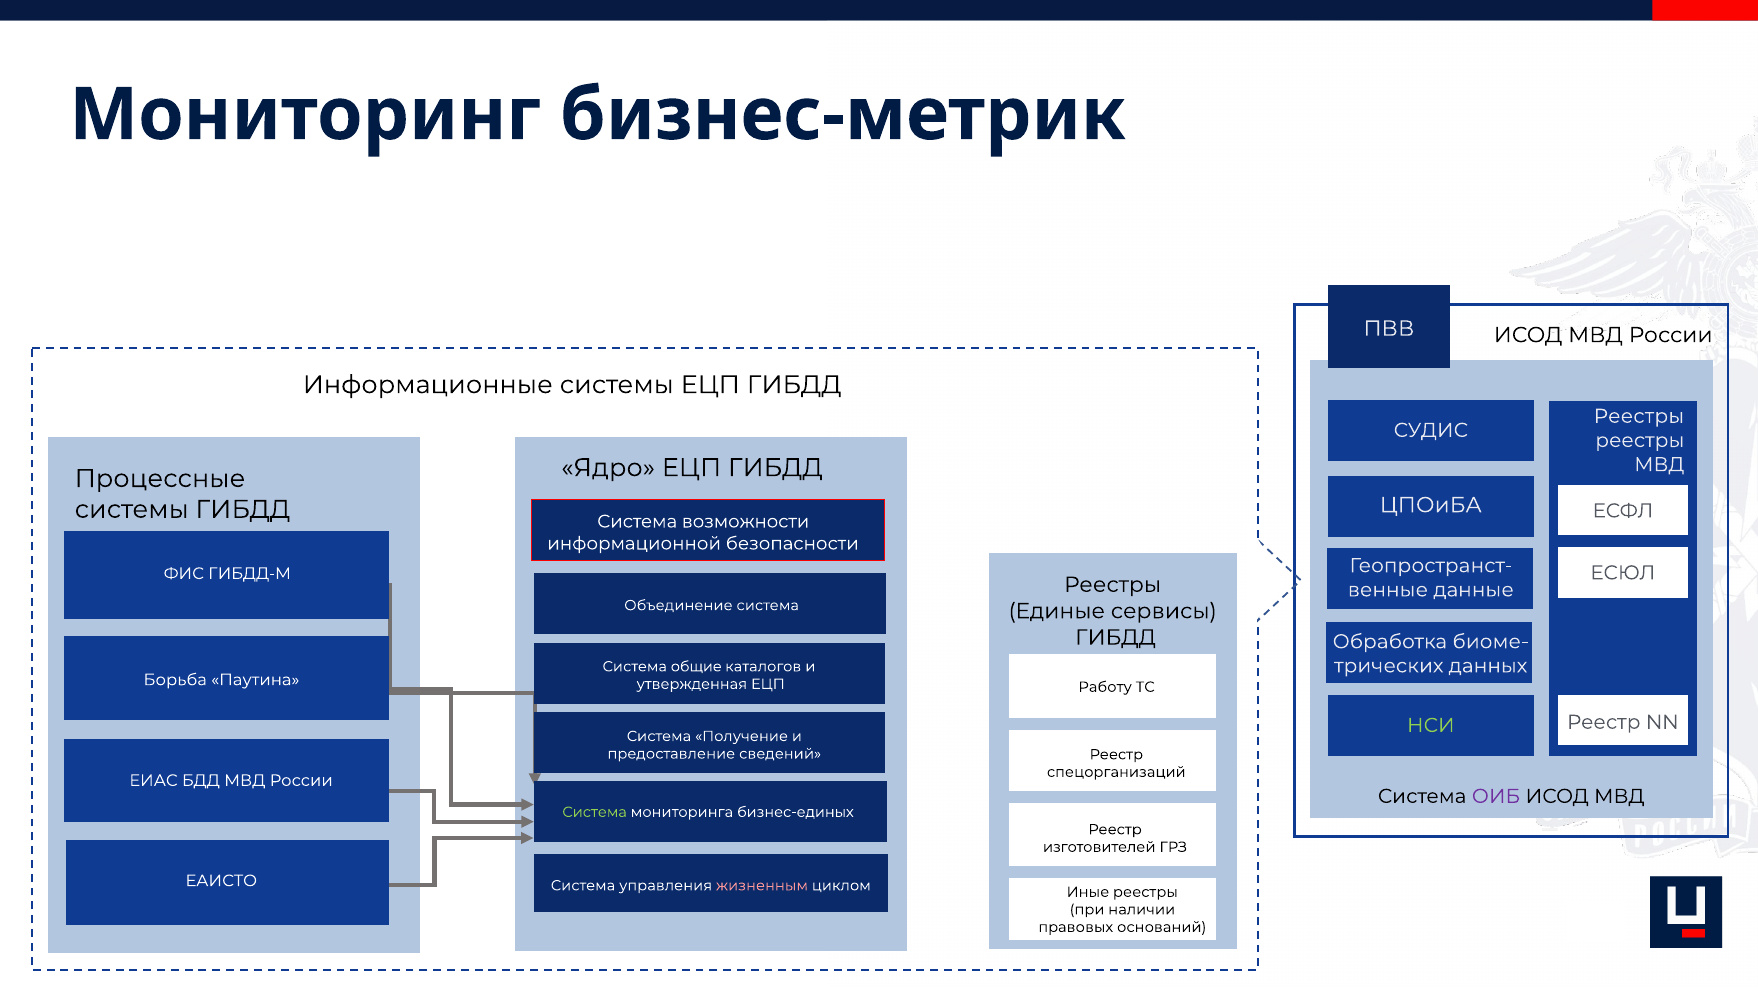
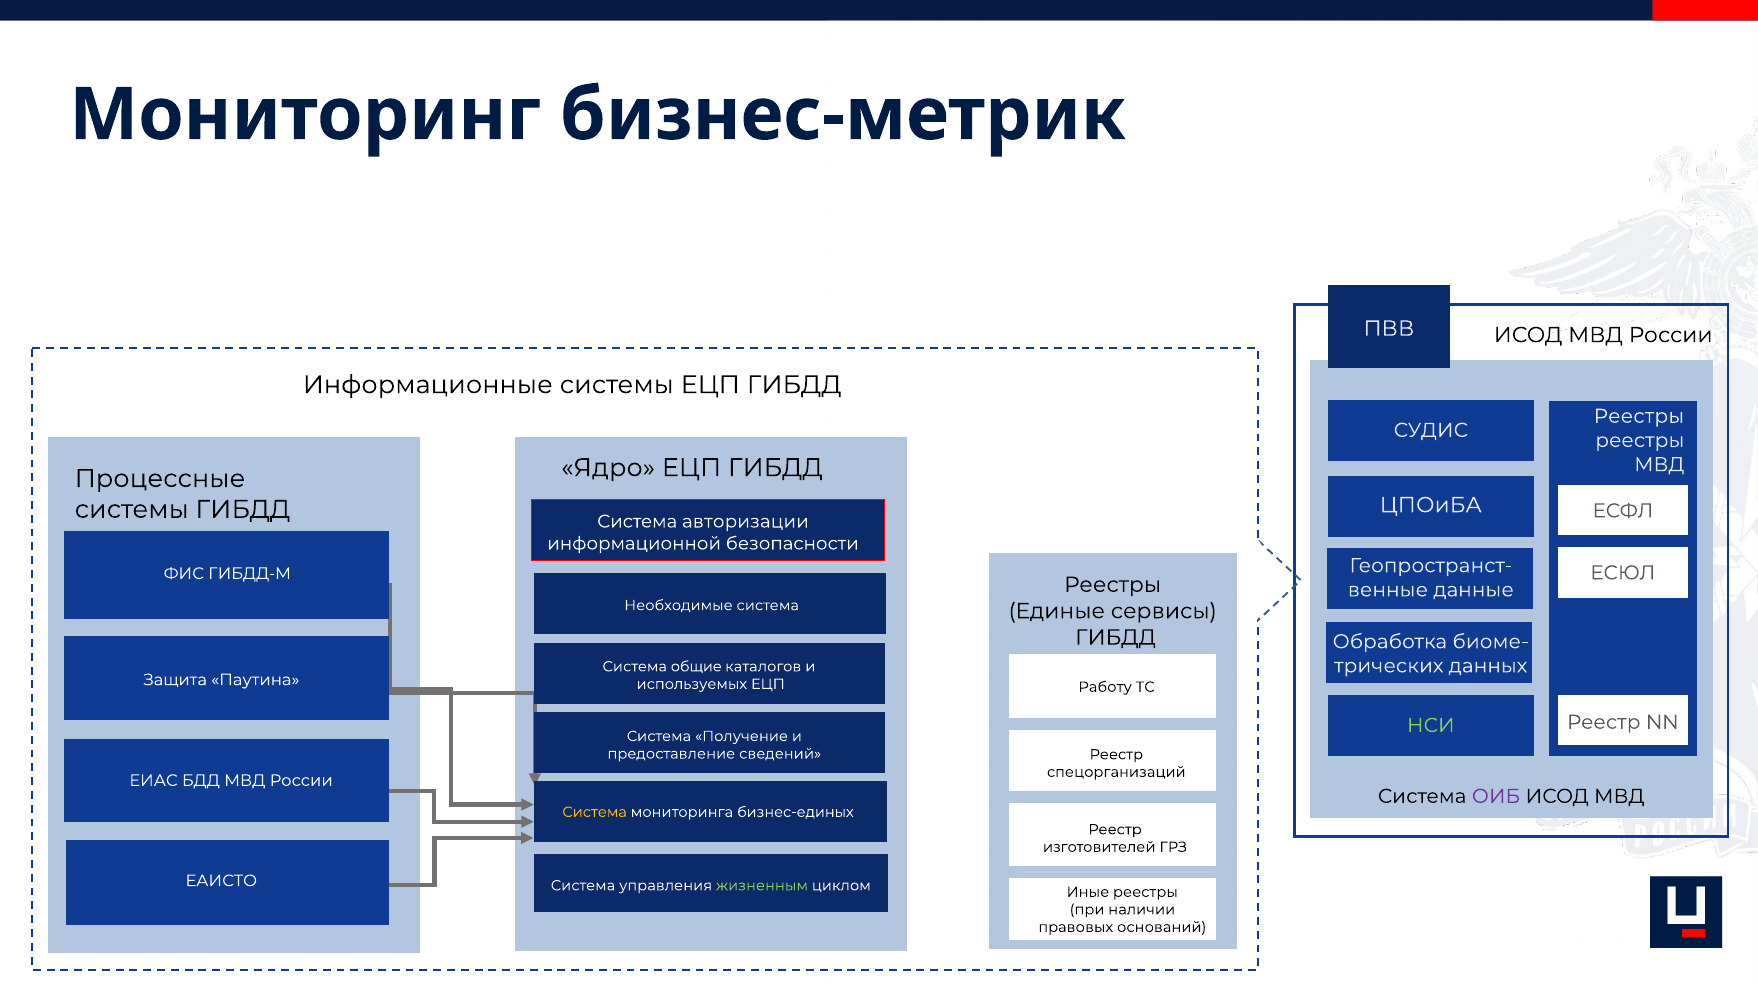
возможности: возможности -> авторизации
Объединение: Объединение -> Необходимые
Борьба: Борьба -> Защита
утвержденная: утвержденная -> используемых
Система at (595, 812) colour: light green -> yellow
жизненным colour: pink -> light green
